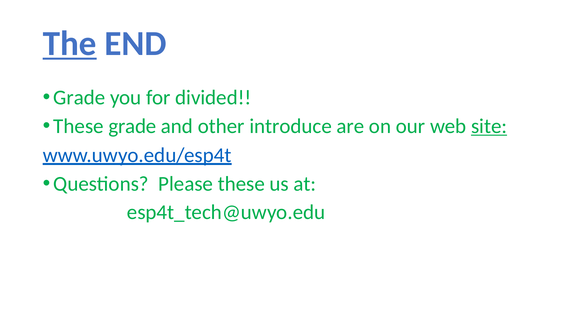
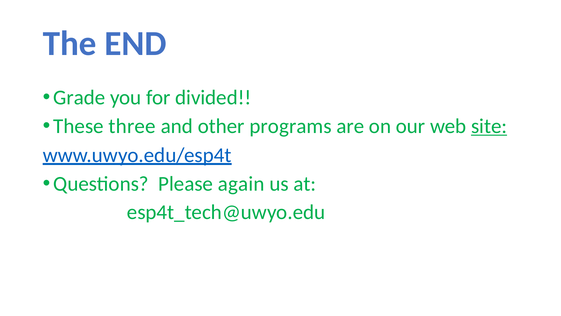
The underline: present -> none
These grade: grade -> three
introduce: introduce -> programs
Please these: these -> again
